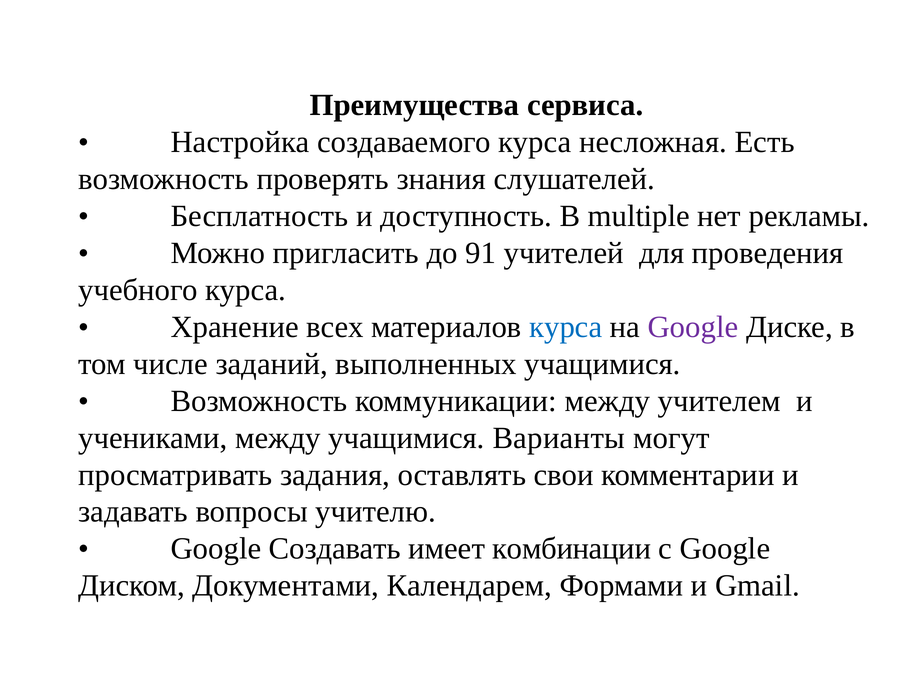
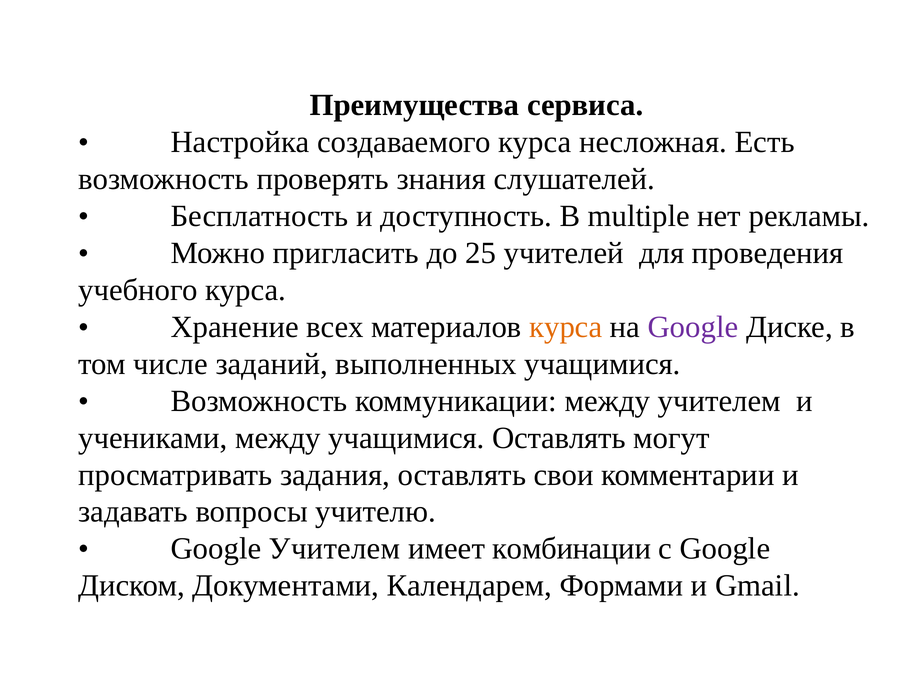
91: 91 -> 25
курса at (566, 327) colour: blue -> orange
учащимися Варианты: Варианты -> Оставлять
Google Создавать: Создавать -> Учителем
